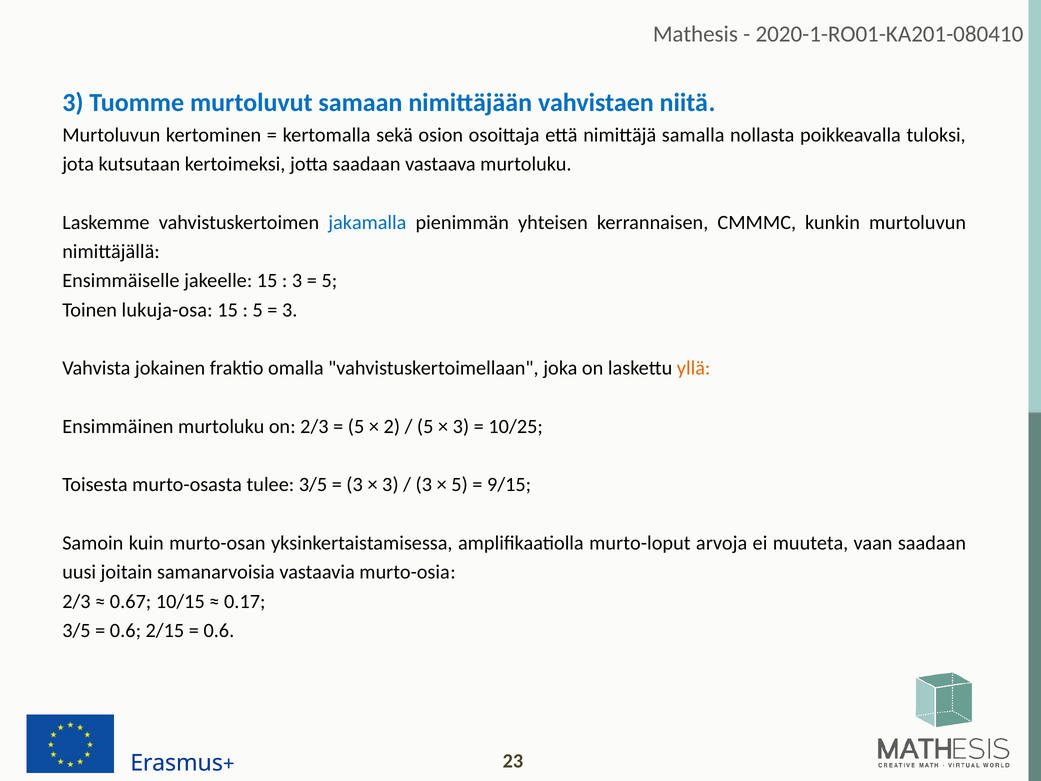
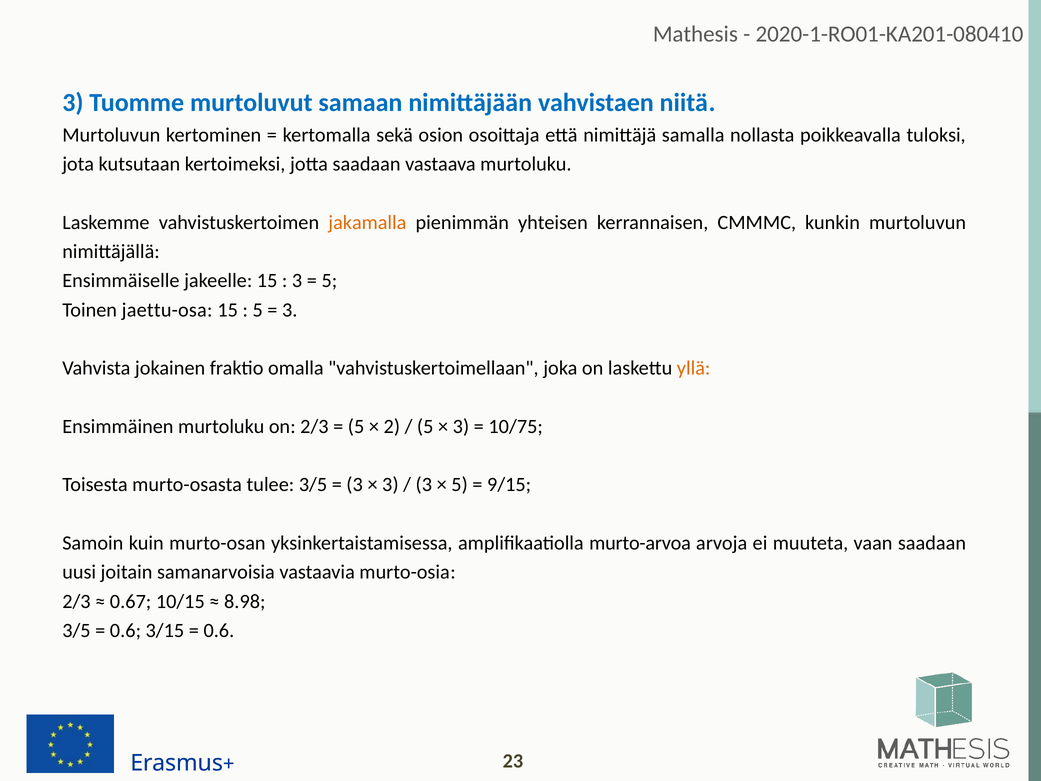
jakamalla colour: blue -> orange
lukuja-osa: lukuja-osa -> jaettu-osa
10/25: 10/25 -> 10/75
murto-loput: murto-loput -> murto-arvoa
0.17: 0.17 -> 8.98
2/15: 2/15 -> 3/15
